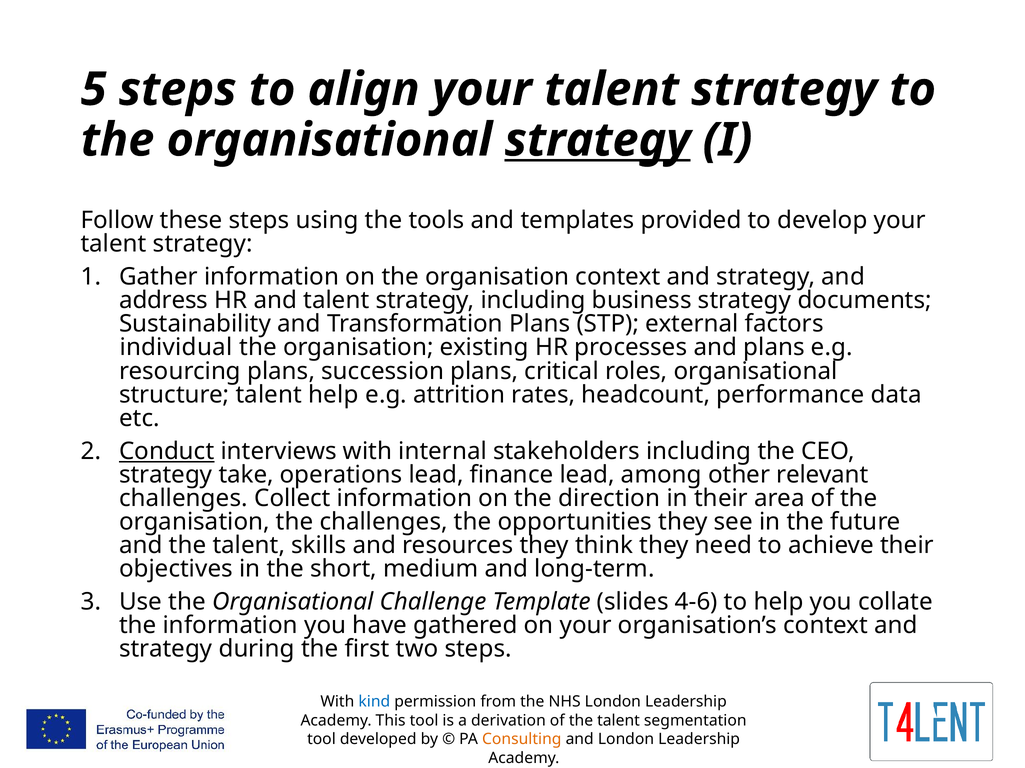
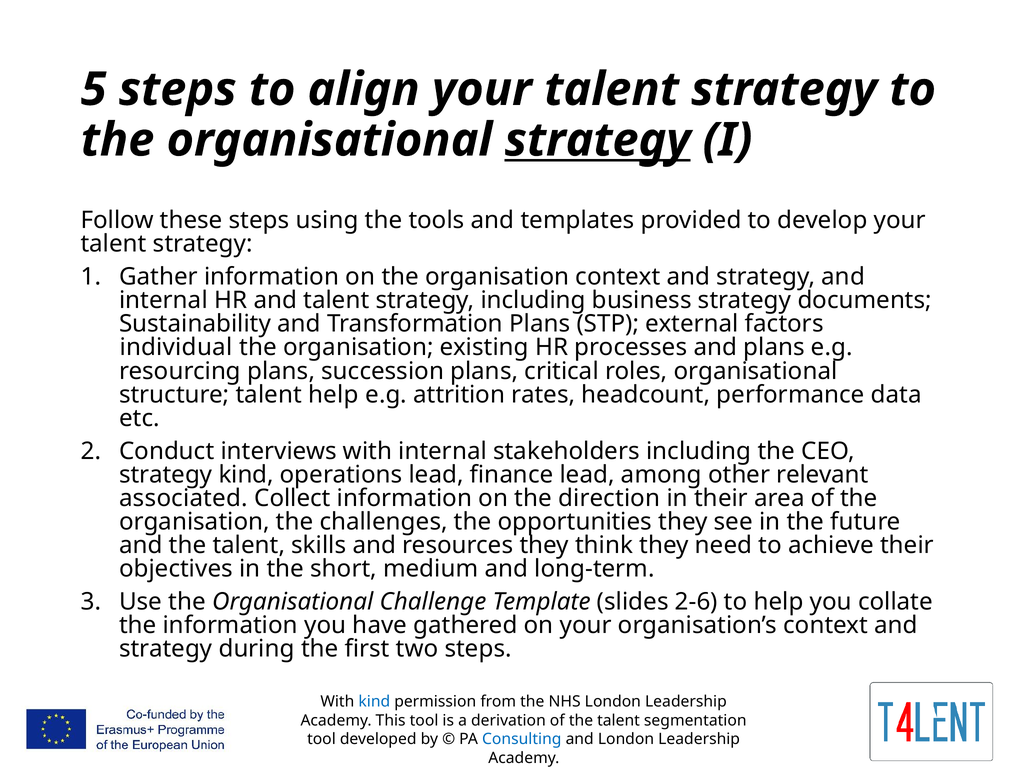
address at (164, 301): address -> internal
Conduct underline: present -> none
strategy take: take -> kind
challenges at (183, 499): challenges -> associated
4-6: 4-6 -> 2-6
Consulting colour: orange -> blue
